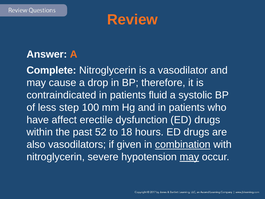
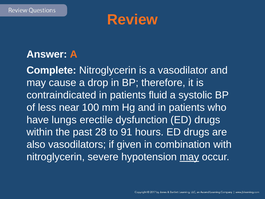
step: step -> near
affect: affect -> lungs
52: 52 -> 28
18: 18 -> 91
combination underline: present -> none
